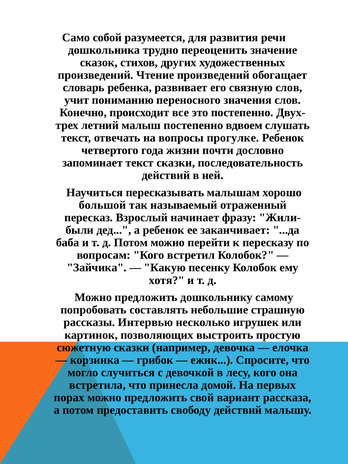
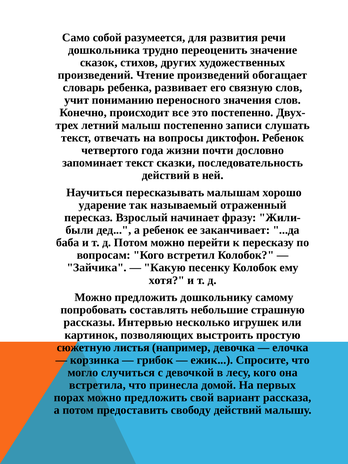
вдвоем: вдвоем -> записи
прогулке: прогулке -> диктофон
большой: большой -> ударение
сюжетную сказки: сказки -> листья
